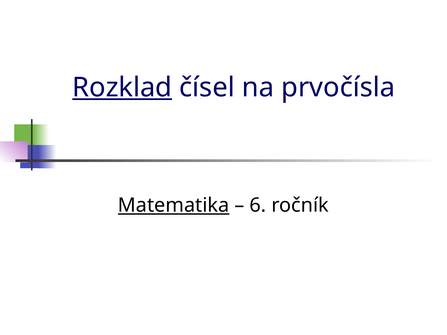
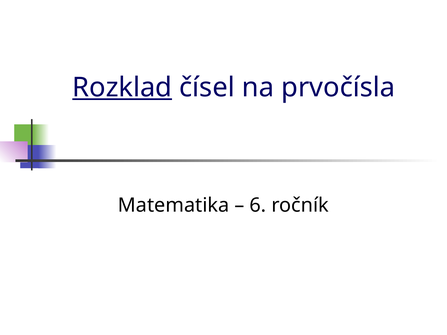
Matematika underline: present -> none
